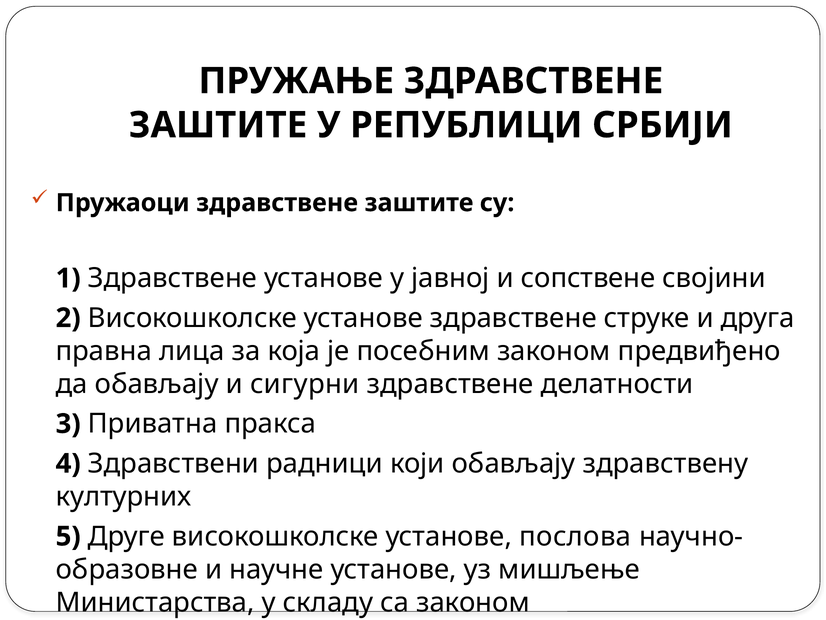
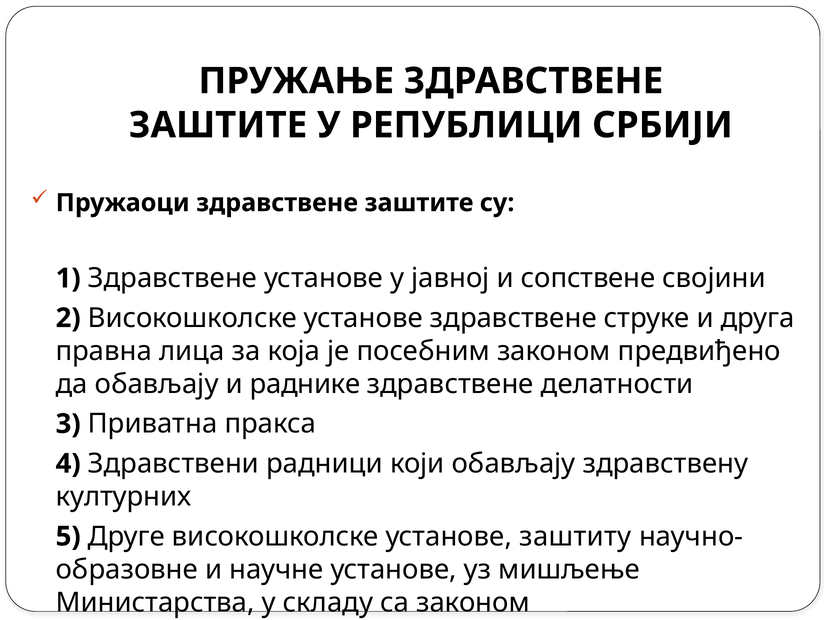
сигурни: сигурни -> раднике
послова: послова -> заштиту
